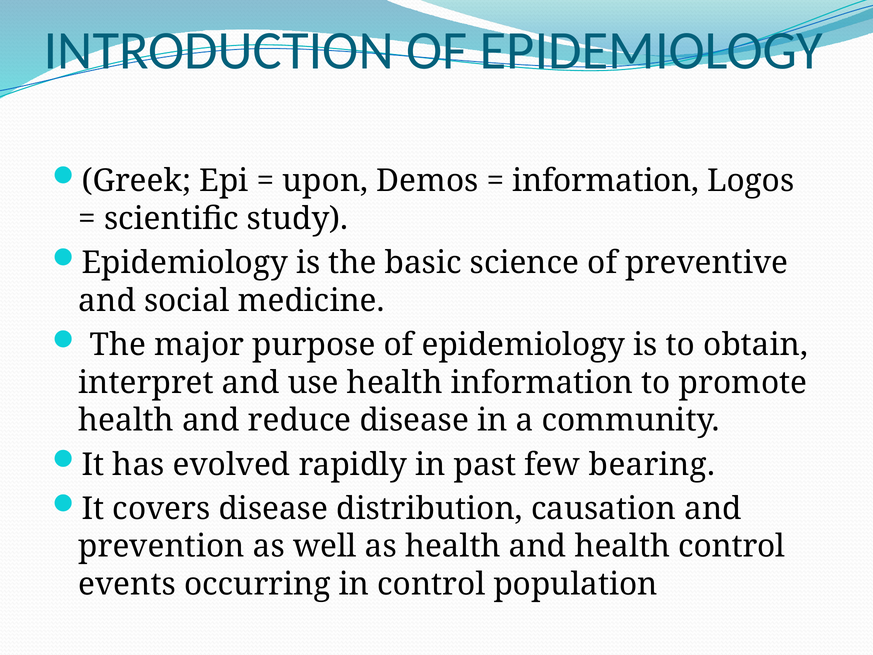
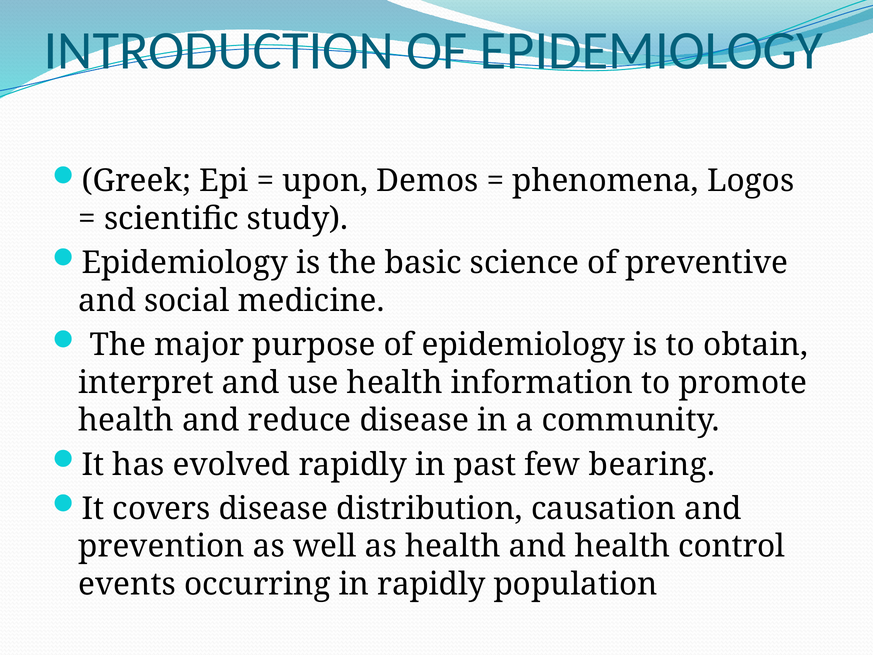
information at (606, 181): information -> phenomena
in control: control -> rapidly
